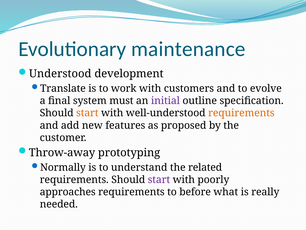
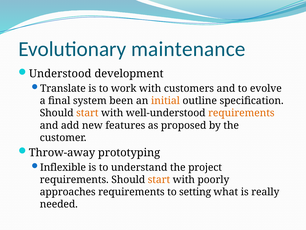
must: must -> been
initial colour: purple -> orange
Normally: Normally -> Inflexible
related: related -> project
start at (159, 179) colour: purple -> orange
before: before -> setting
